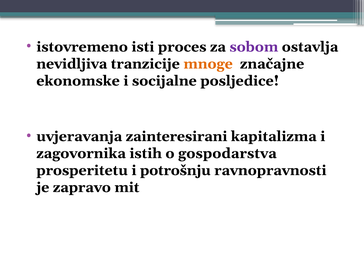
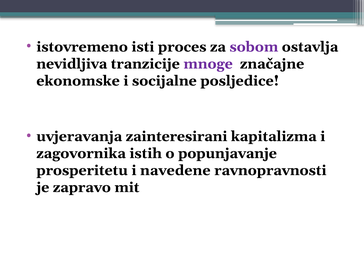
mnoge colour: orange -> purple
gospodarstva: gospodarstva -> popunjavanje
potrošnju: potrošnju -> navedene
